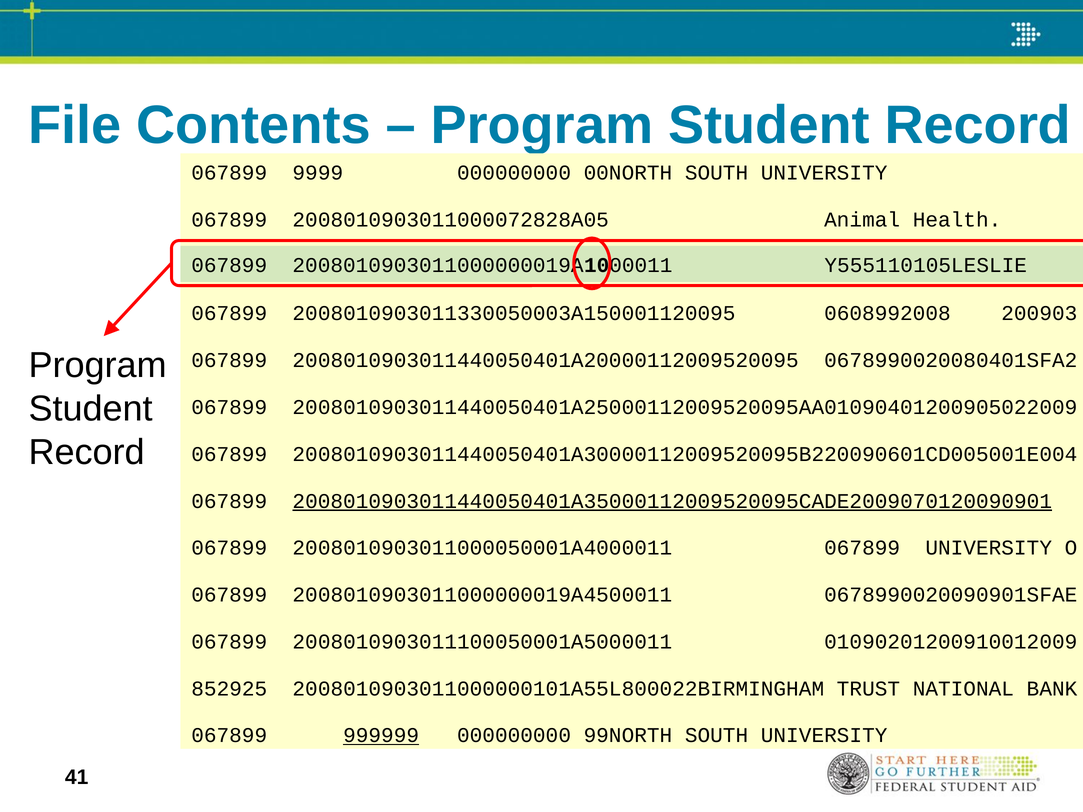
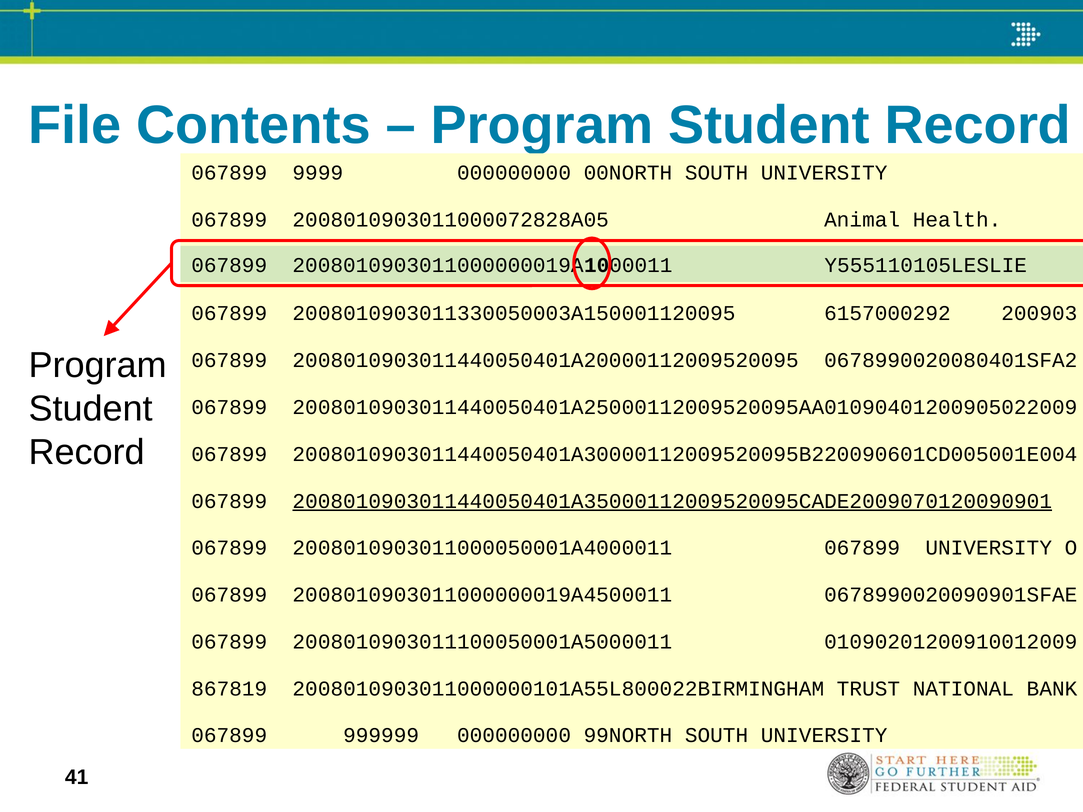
0608992008: 0608992008 -> 6157000292
852925: 852925 -> 867819
999999 underline: present -> none
